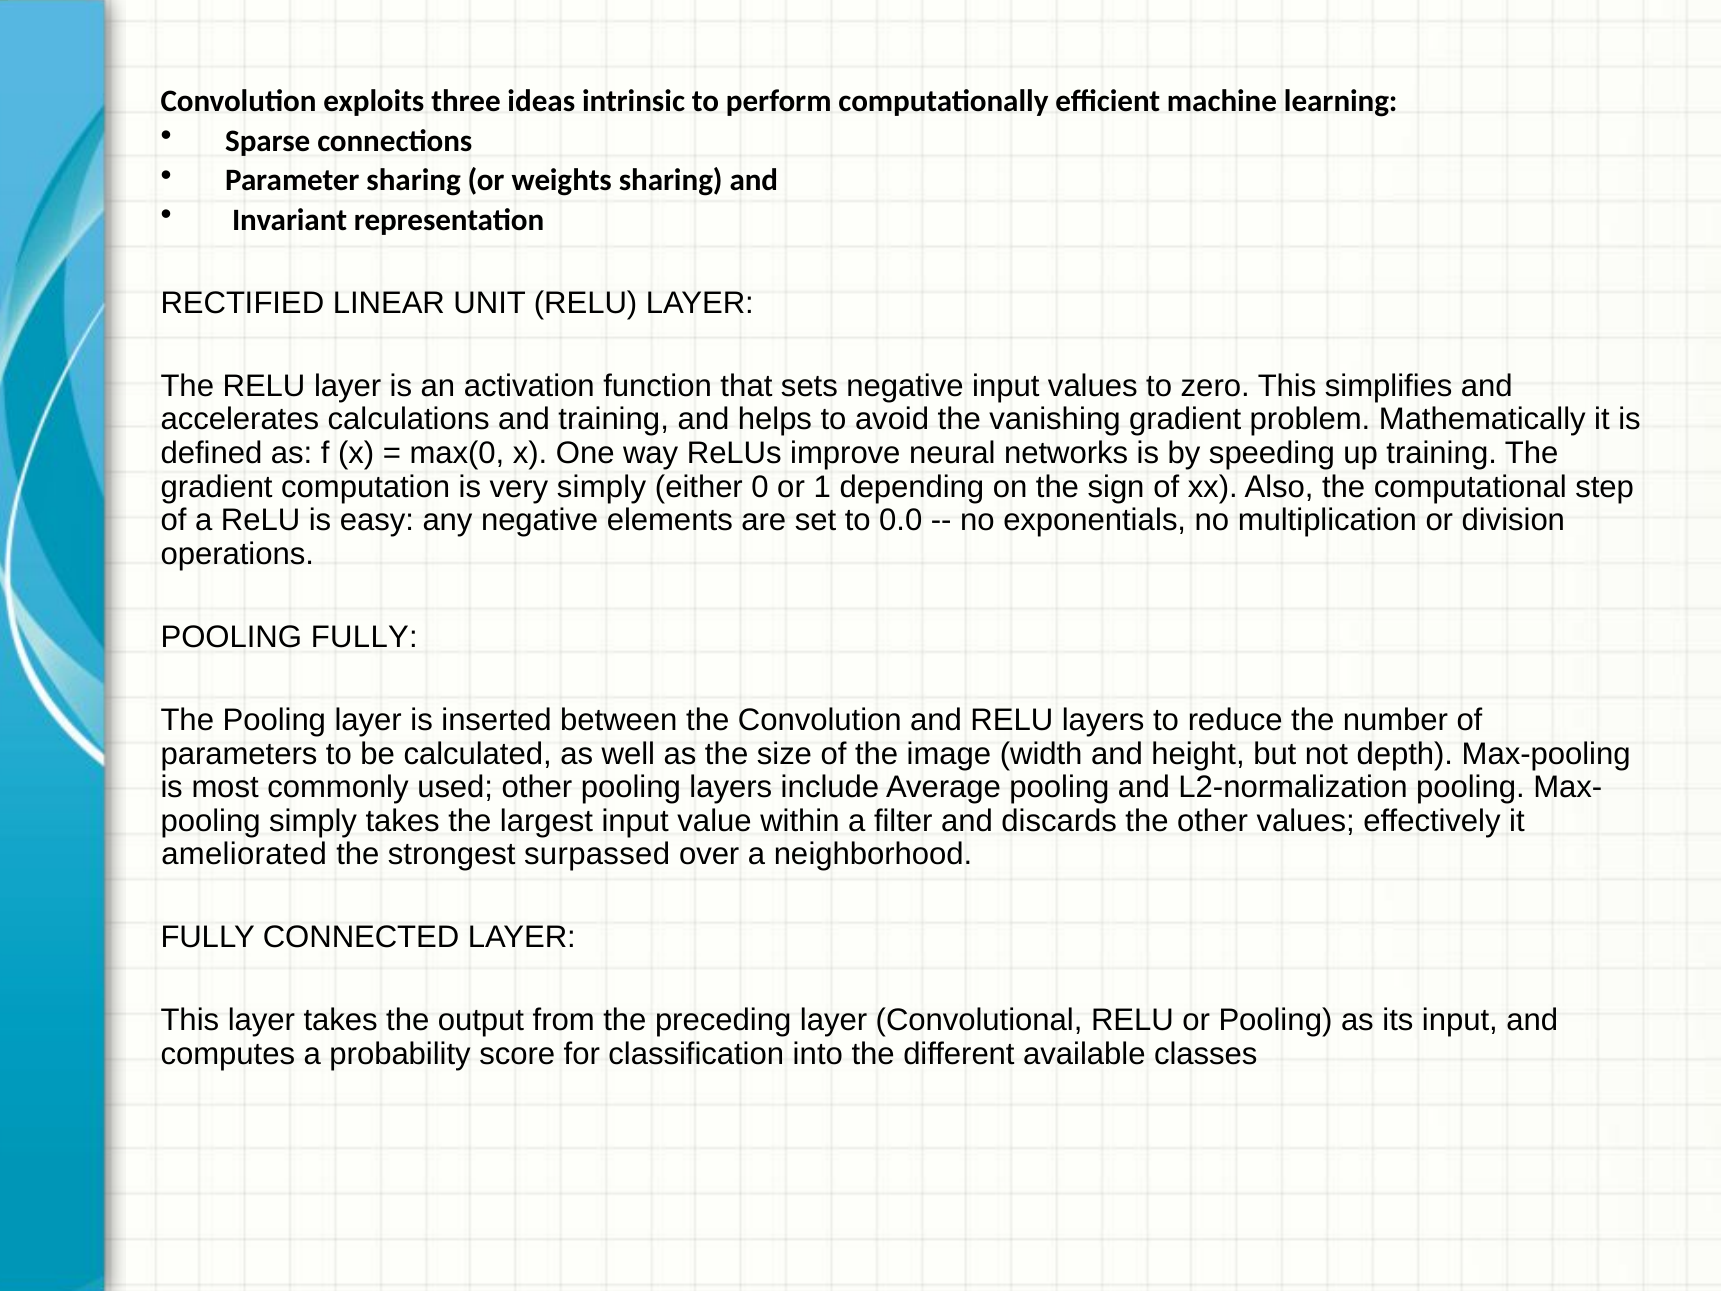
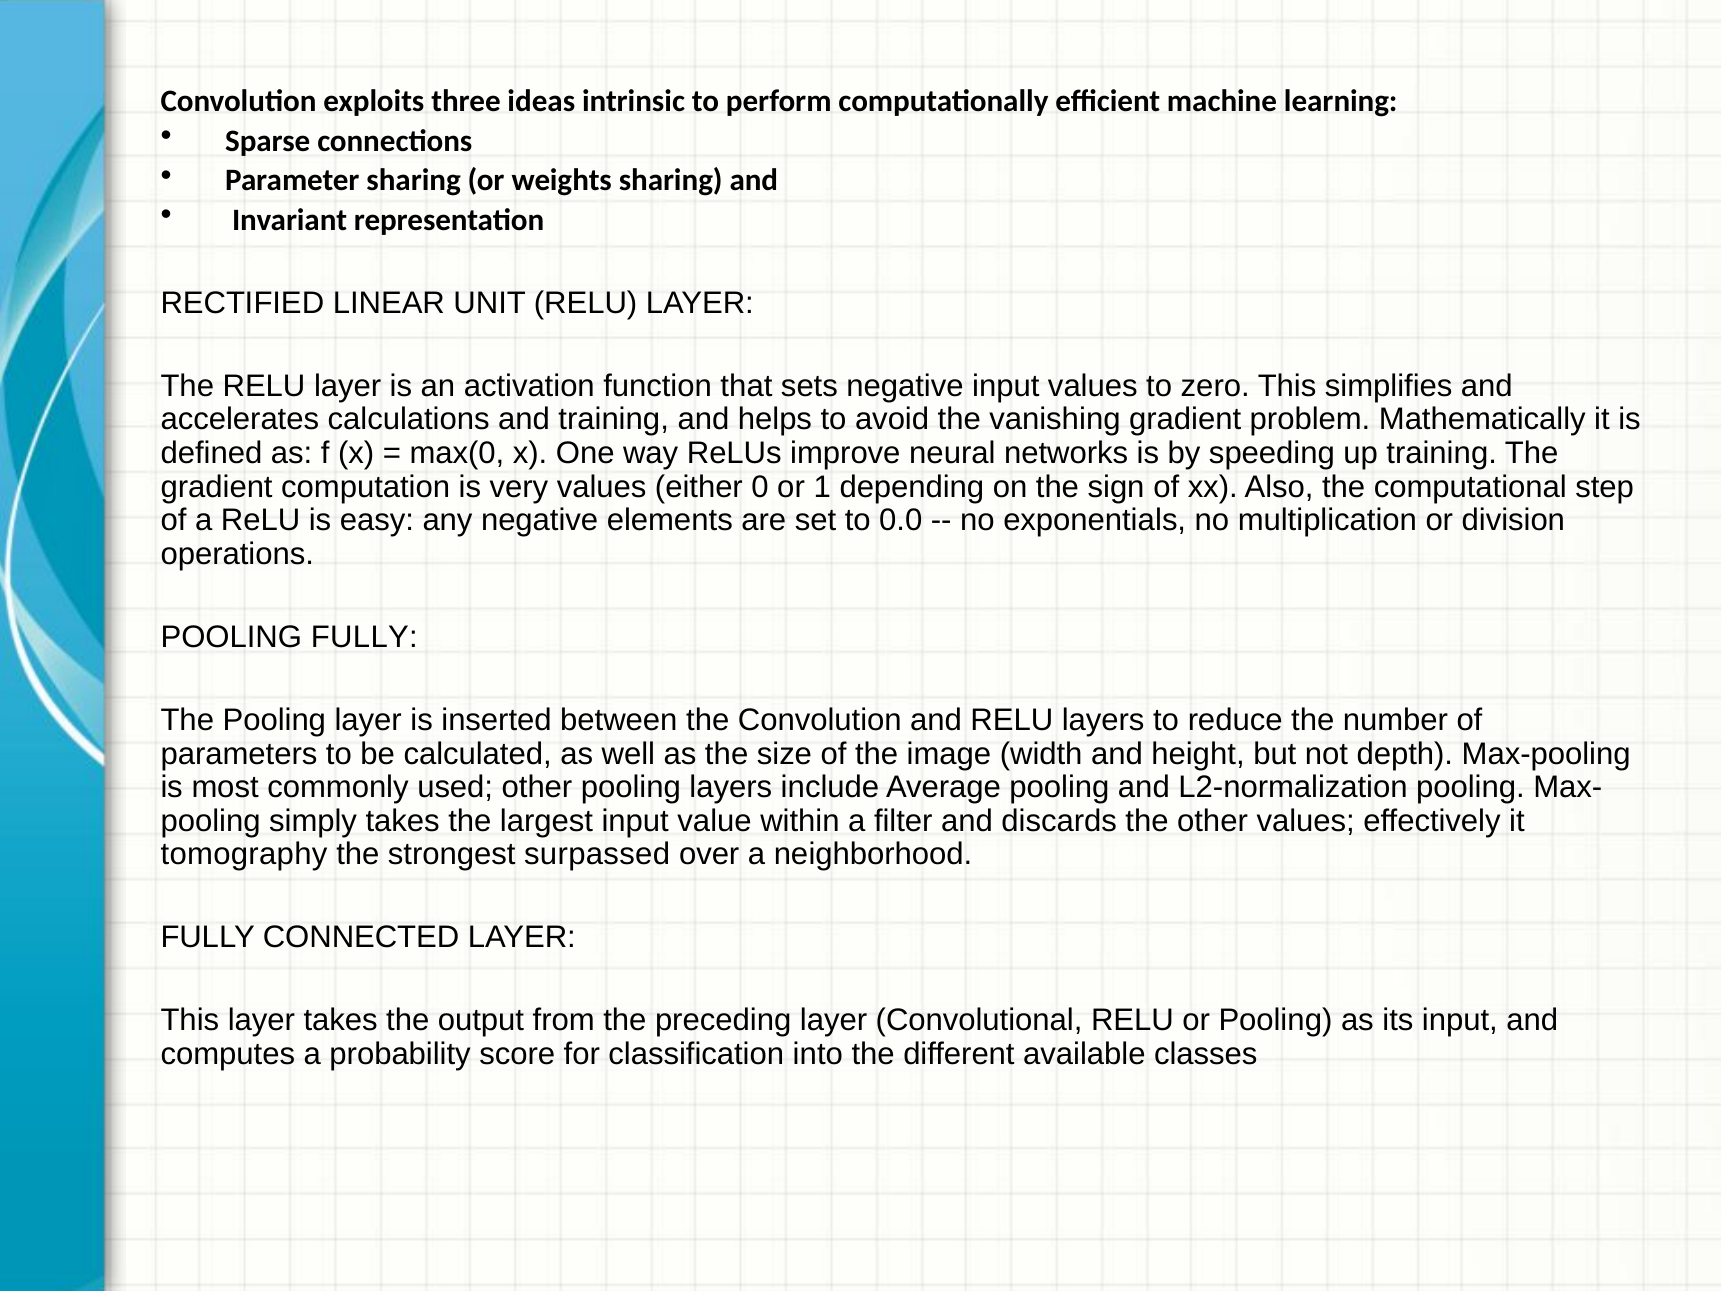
very simply: simply -> values
ameliorated: ameliorated -> tomography
